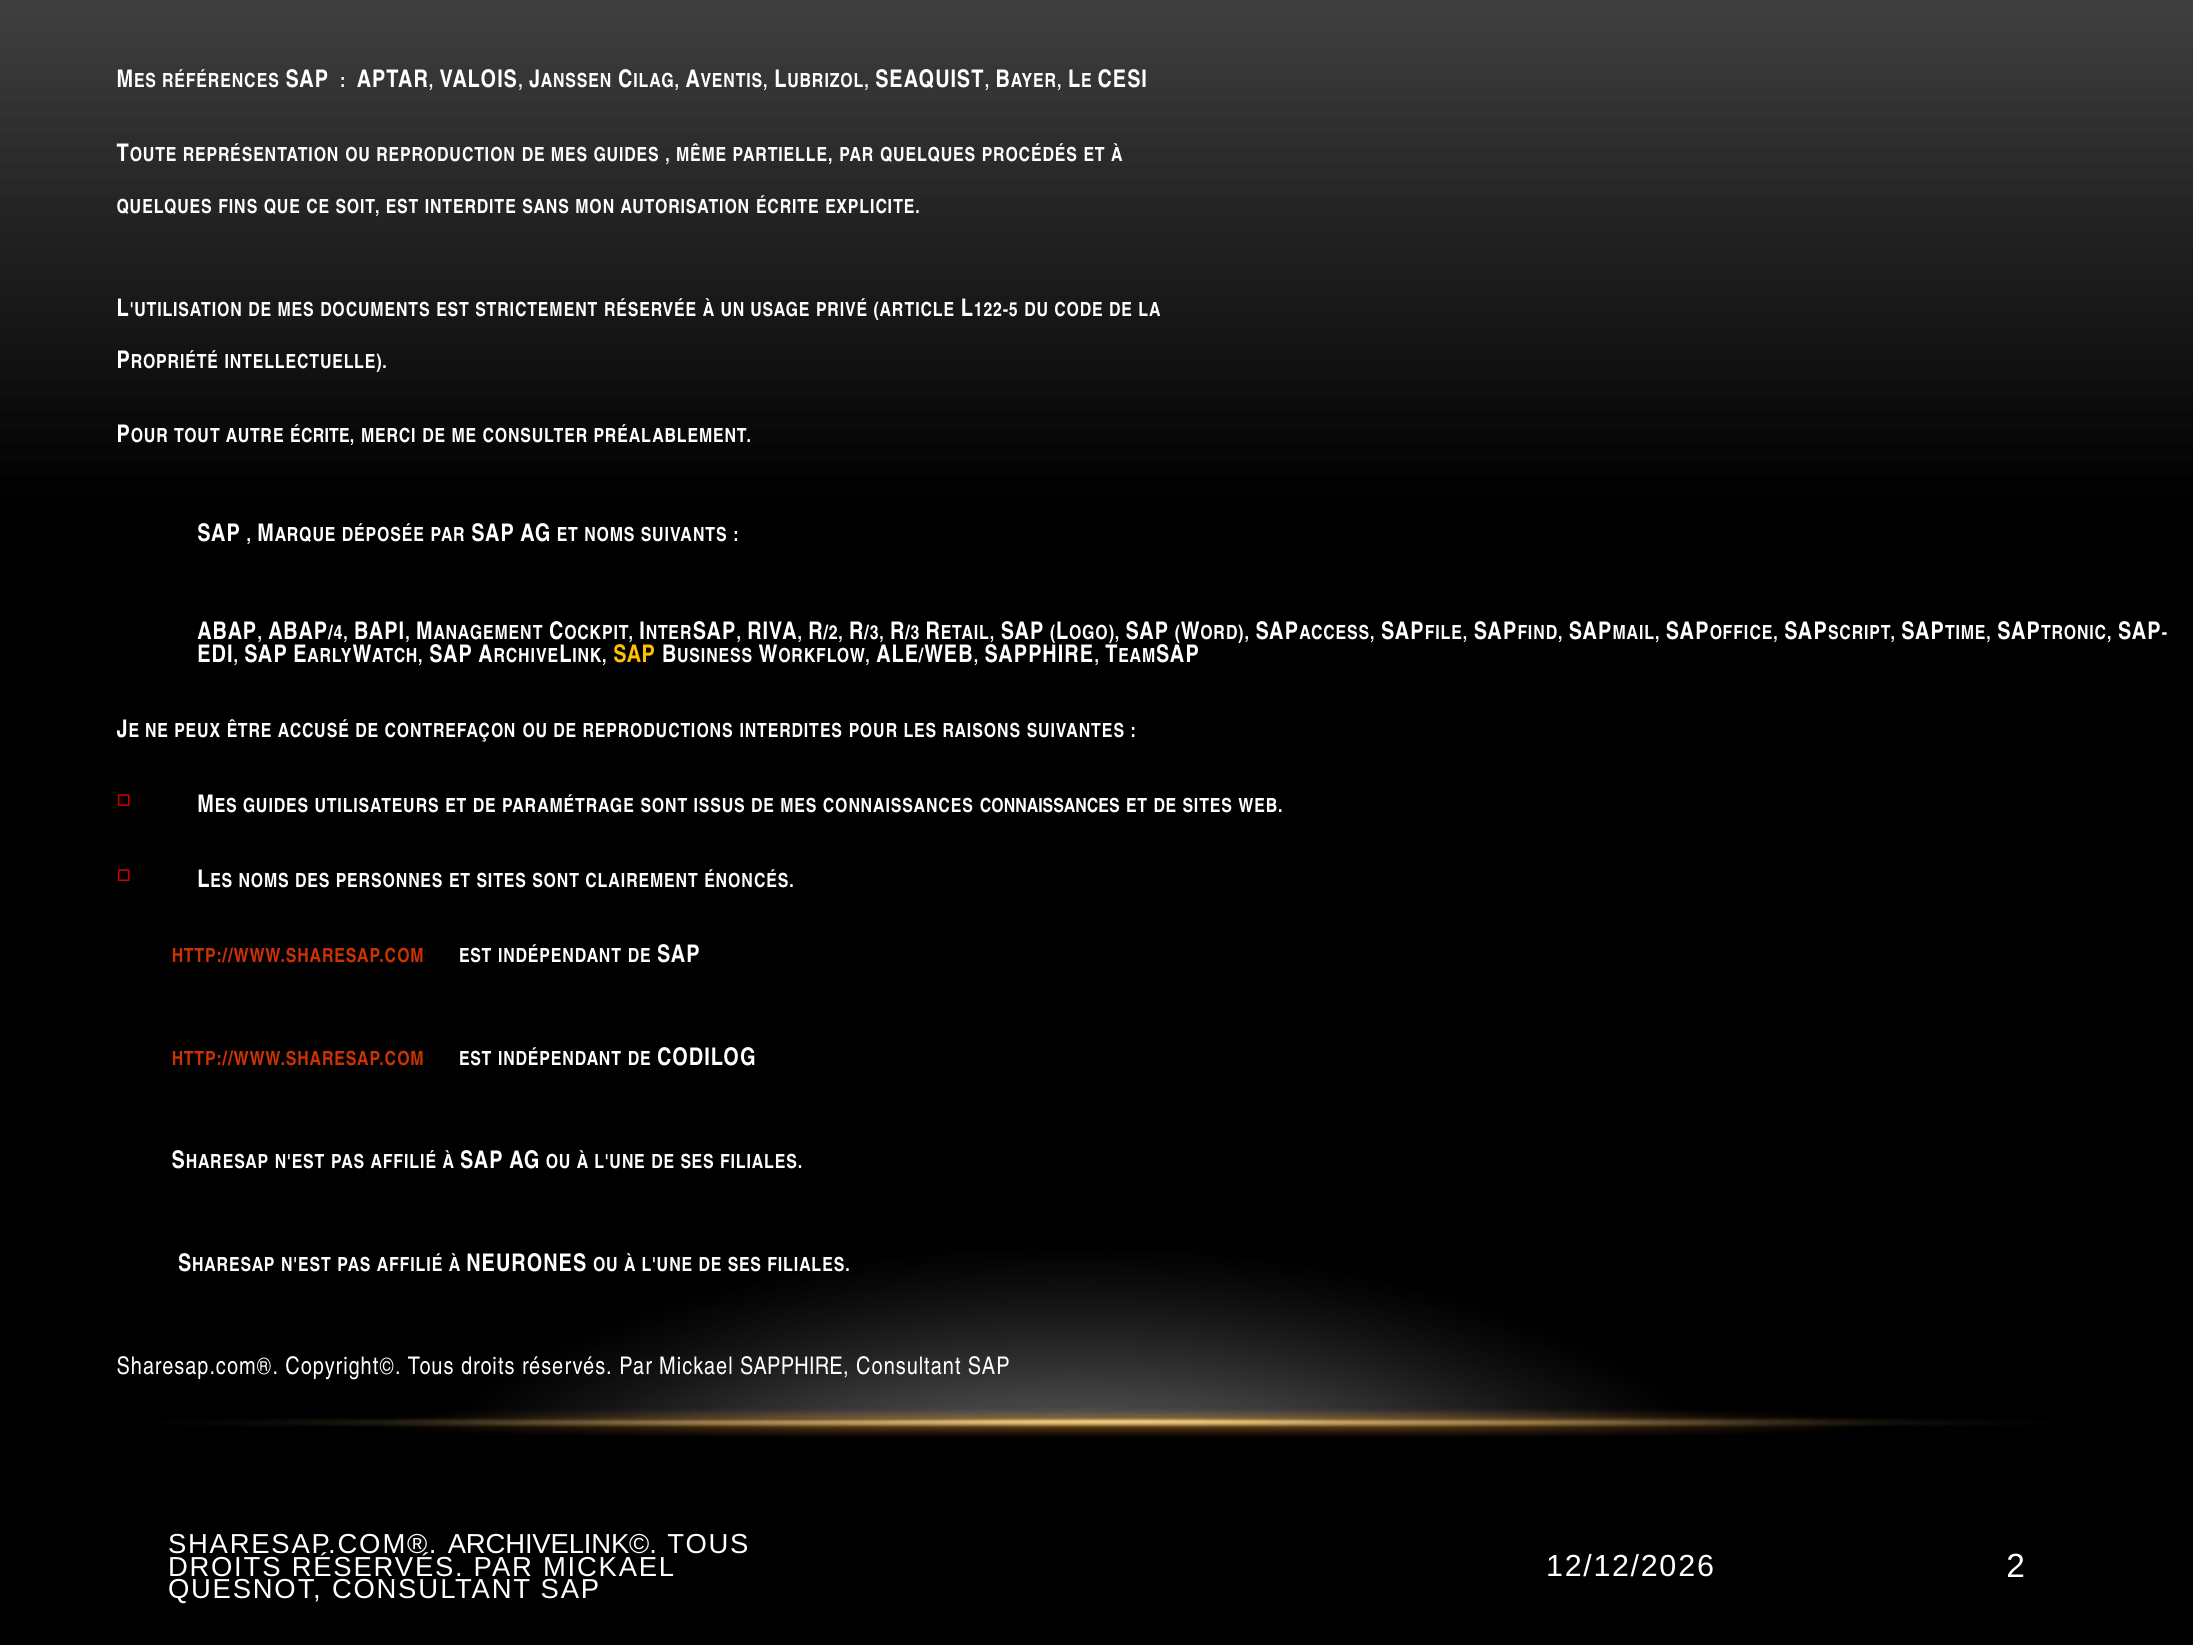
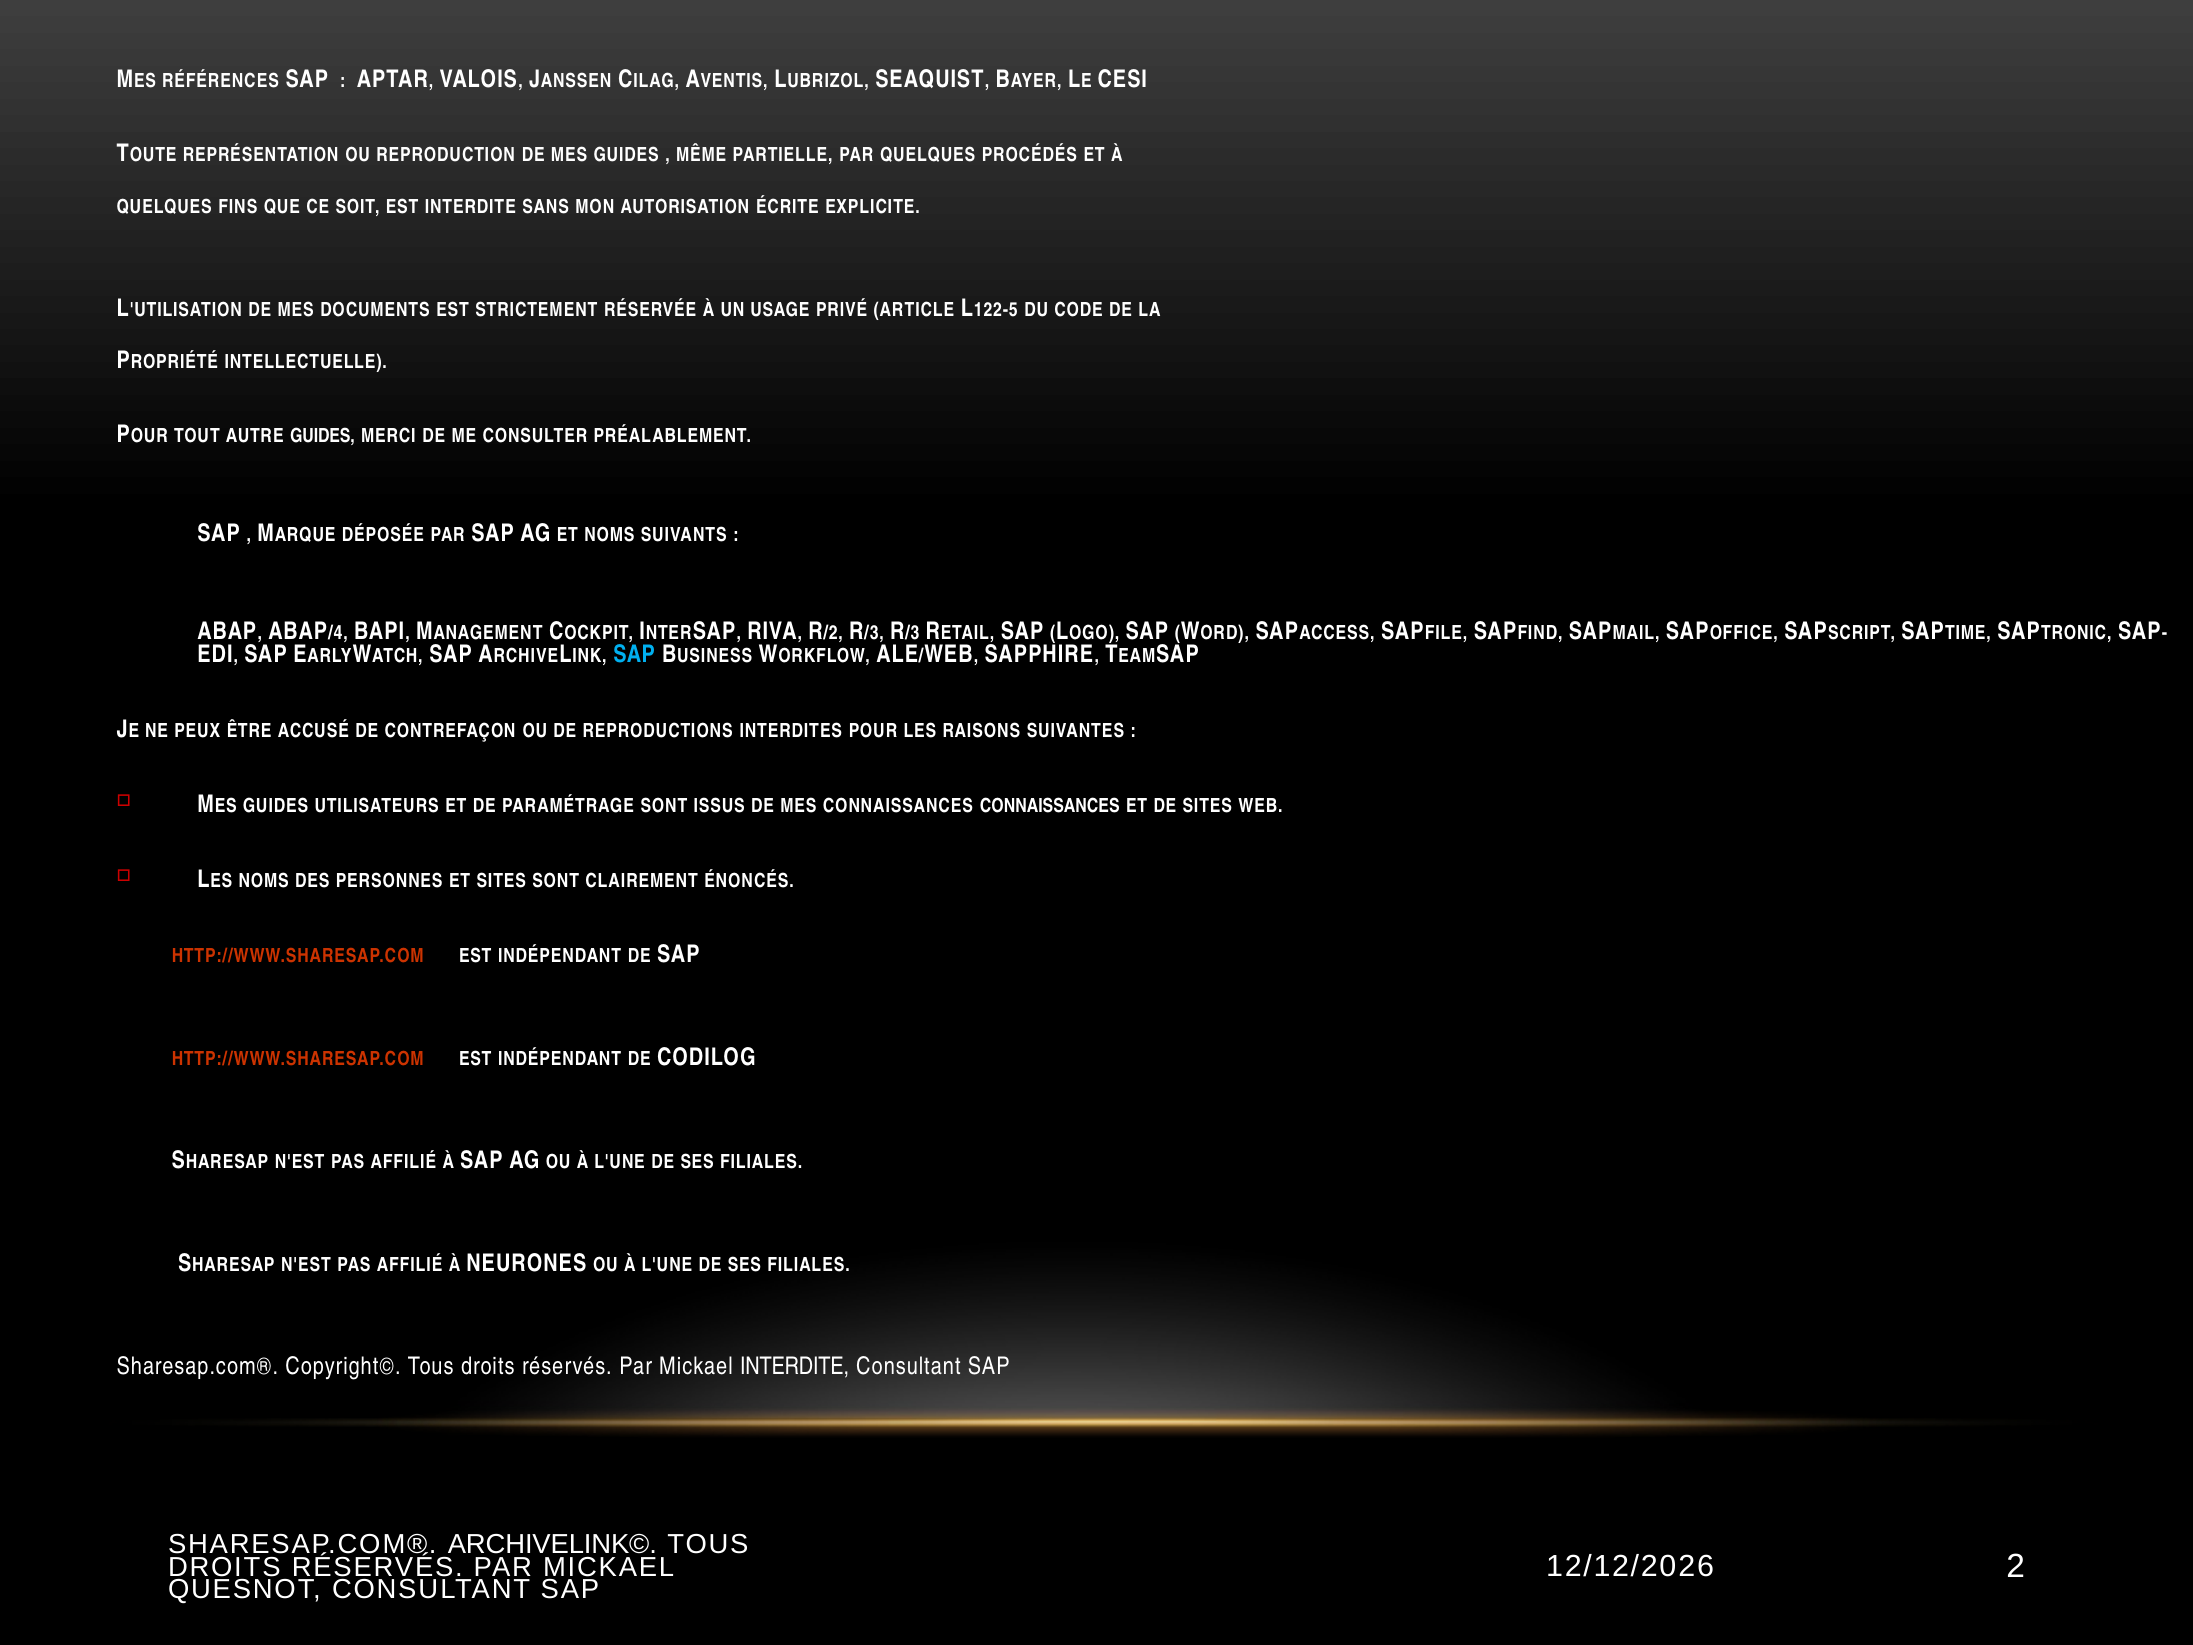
AUTRE ÉCRITE: ÉCRITE -> GUIDES
SAP at (634, 655) colour: yellow -> light blue
Mickael SAPPHIRE: SAPPHIRE -> INTERDITE
